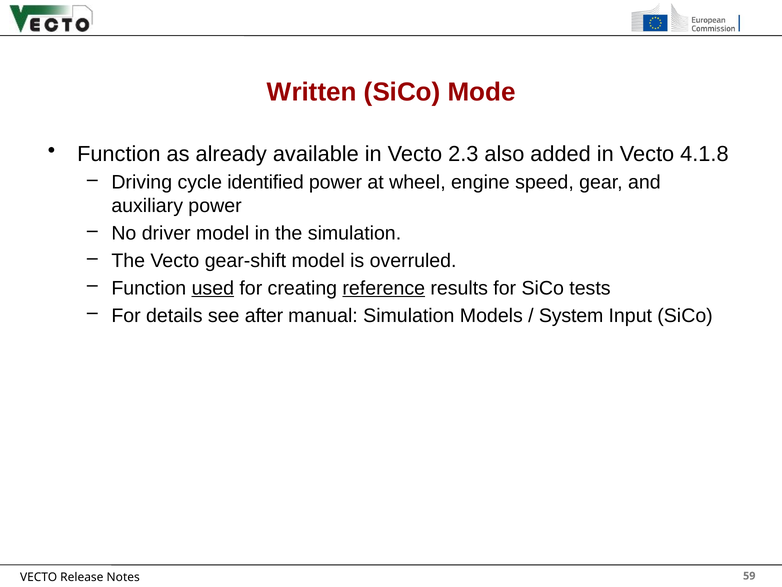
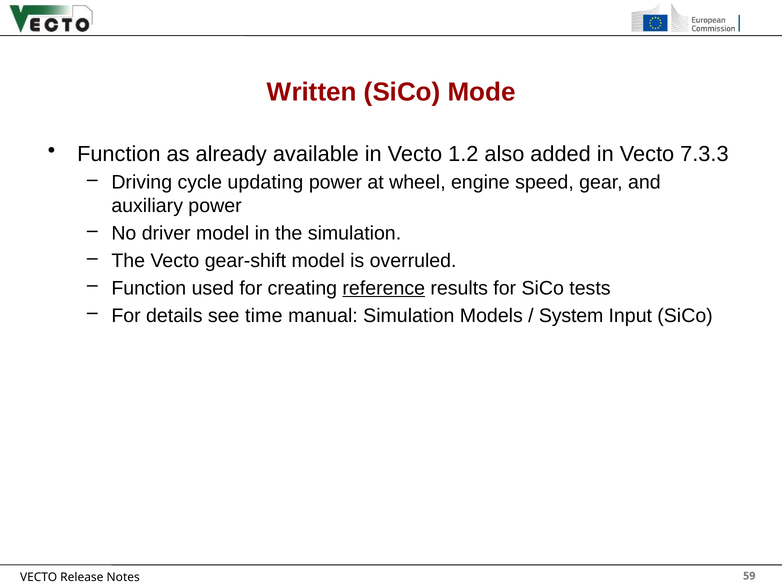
2.3: 2.3 -> 1.2
4.1.8: 4.1.8 -> 7.3.3
identified: identified -> updating
used underline: present -> none
after: after -> time
